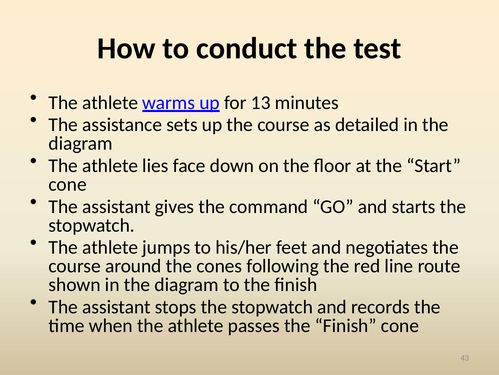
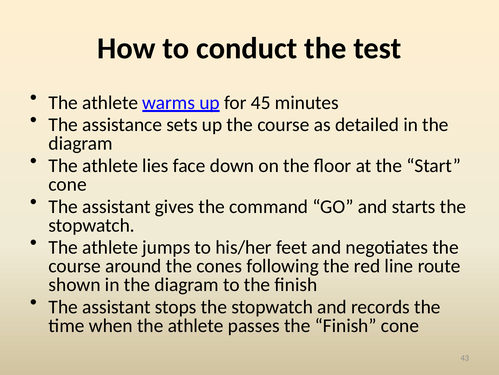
13: 13 -> 45
